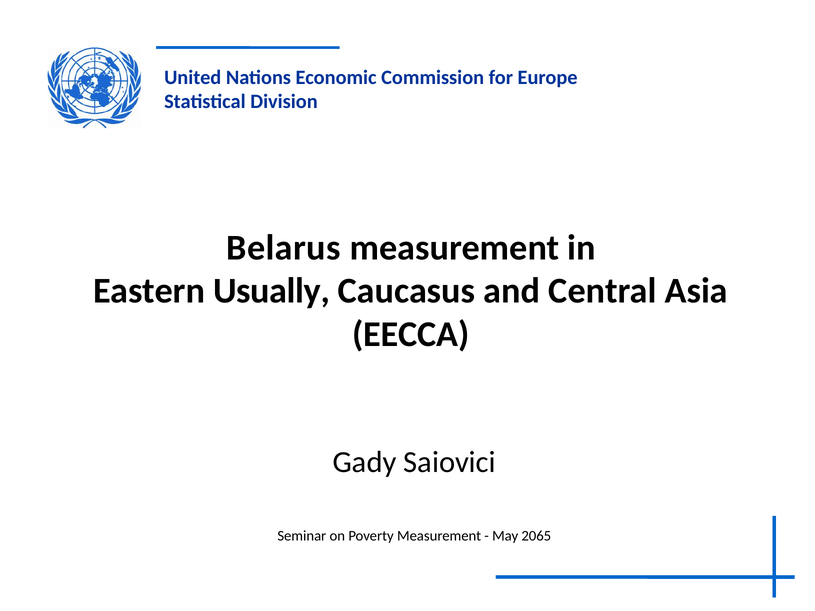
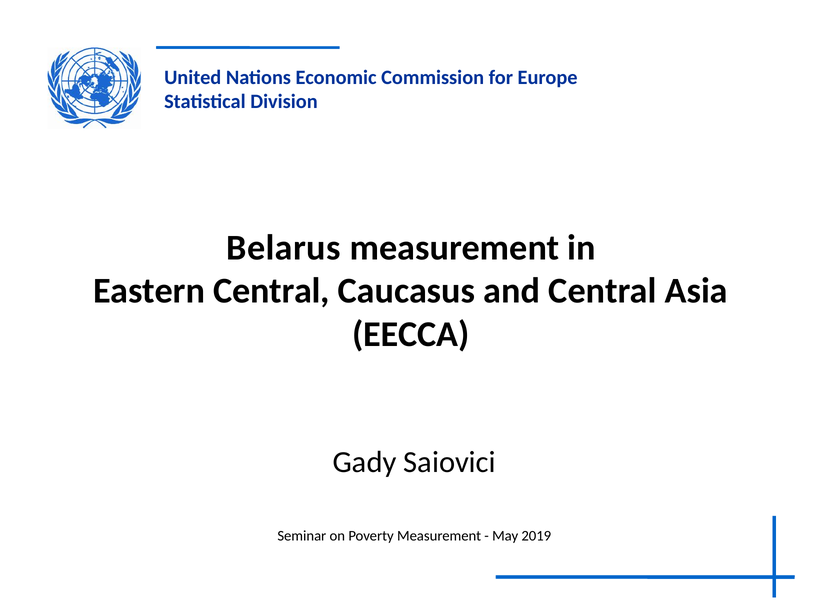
Eastern Usually: Usually -> Central
2065: 2065 -> 2019
